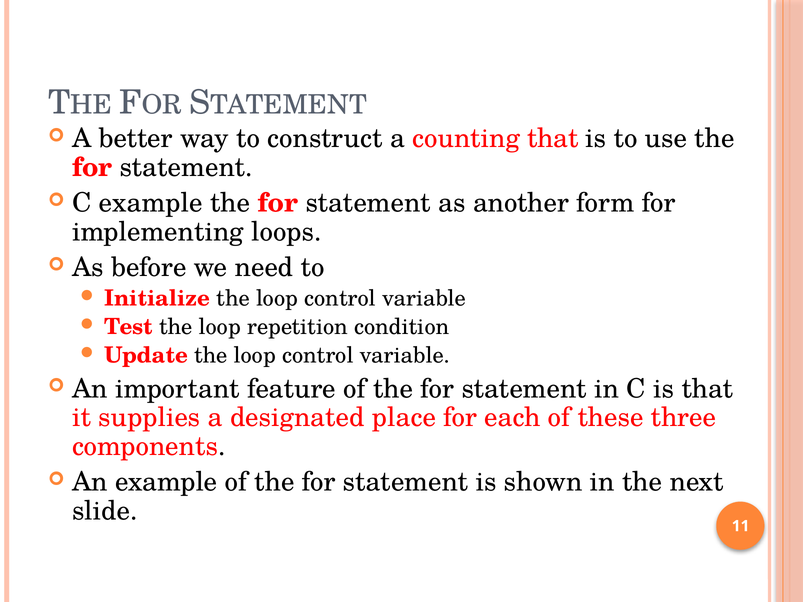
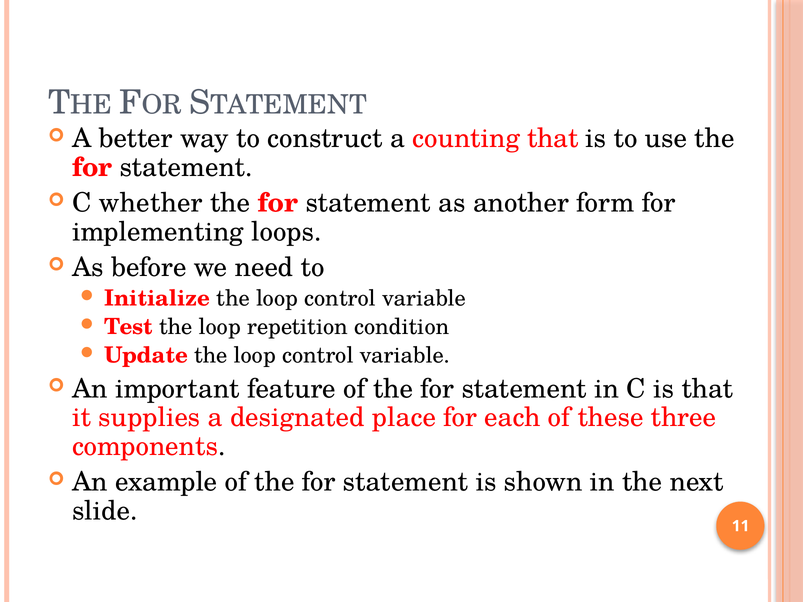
C example: example -> whether
